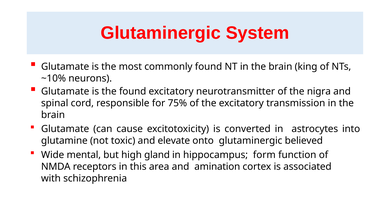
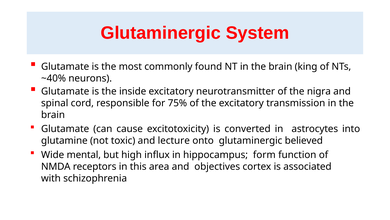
~10%: ~10% -> ~40%
the found: found -> inside
elevate: elevate -> lecture
gland: gland -> influx
amination: amination -> objectives
